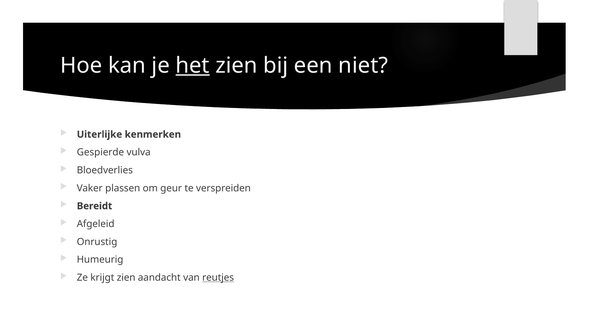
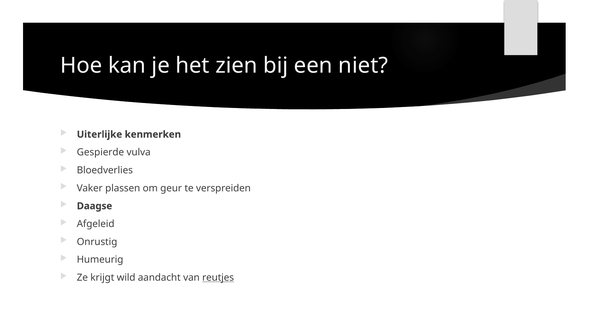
het underline: present -> none
Bereidt: Bereidt -> Daagse
krijgt zien: zien -> wild
